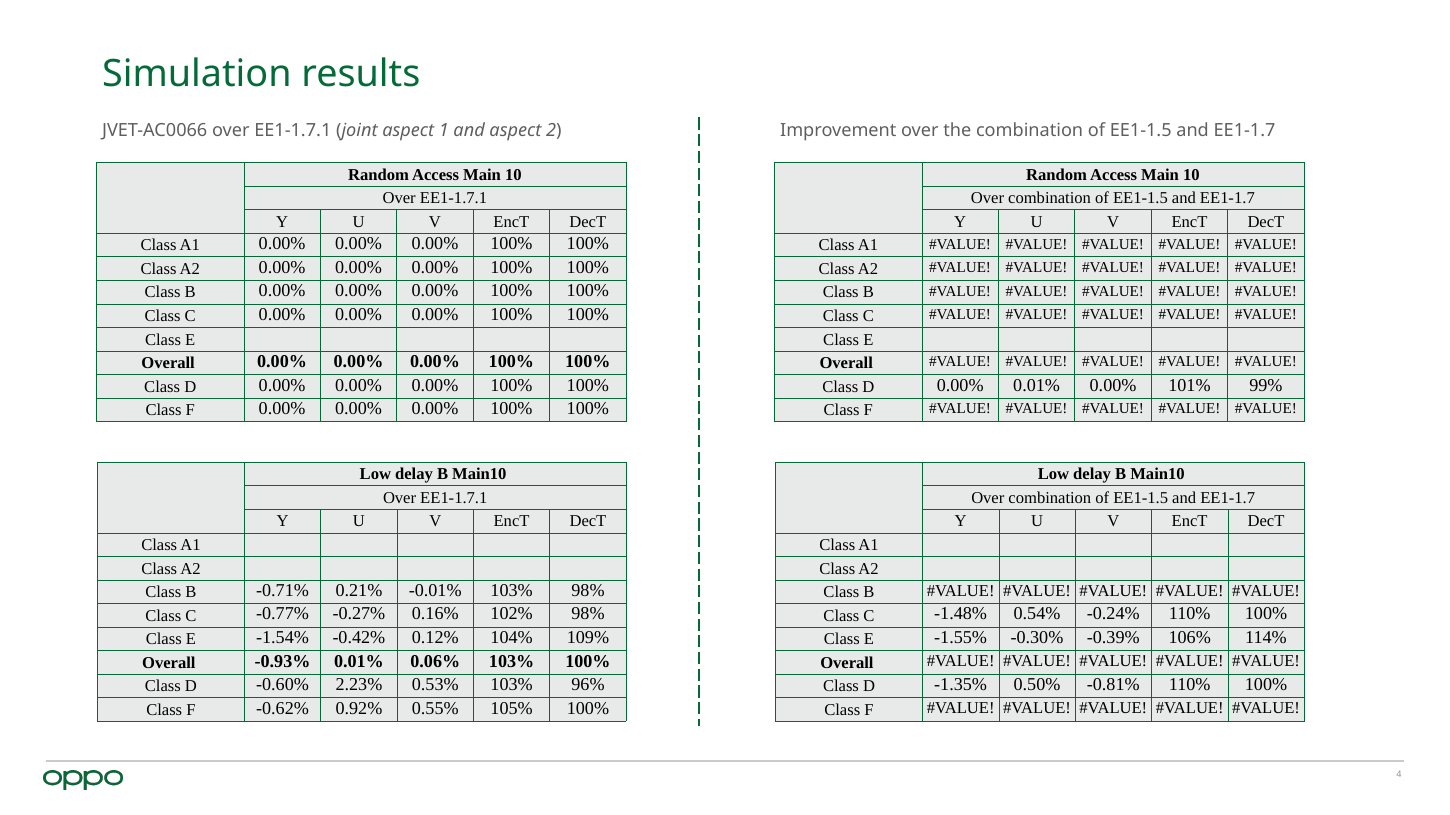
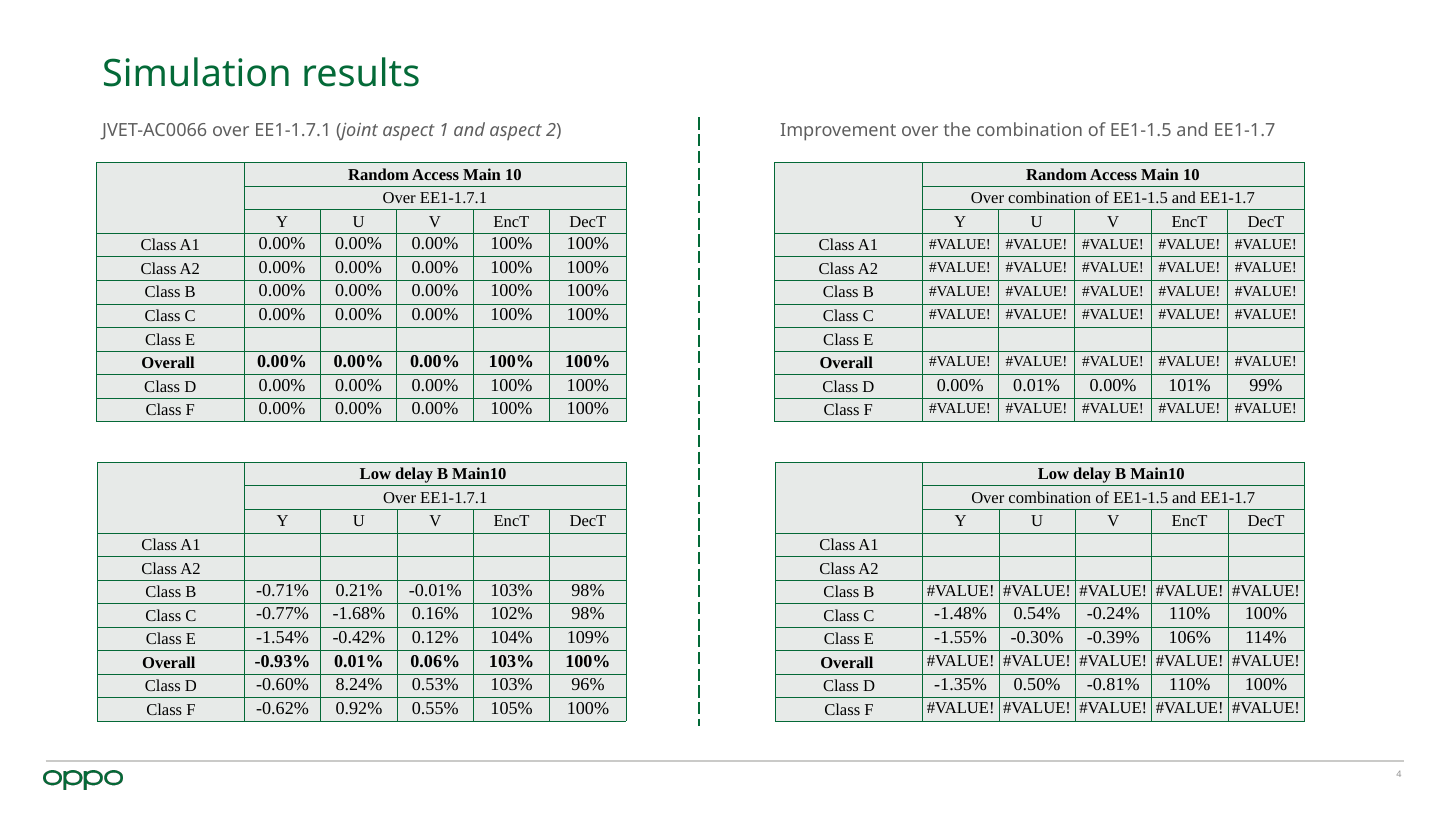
-0.27%: -0.27% -> -1.68%
2.23%: 2.23% -> 8.24%
